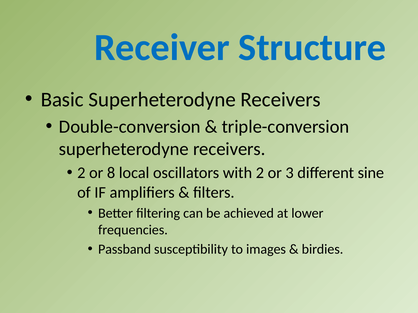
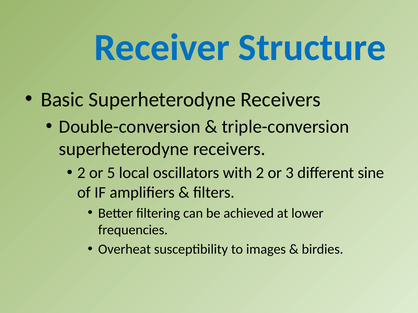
8: 8 -> 5
Passband: Passband -> Overheat
